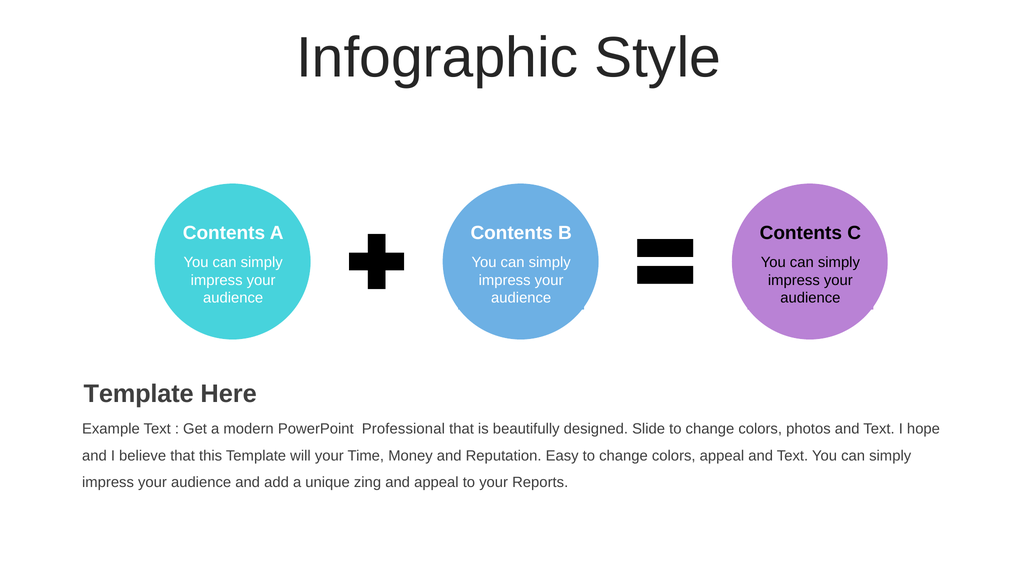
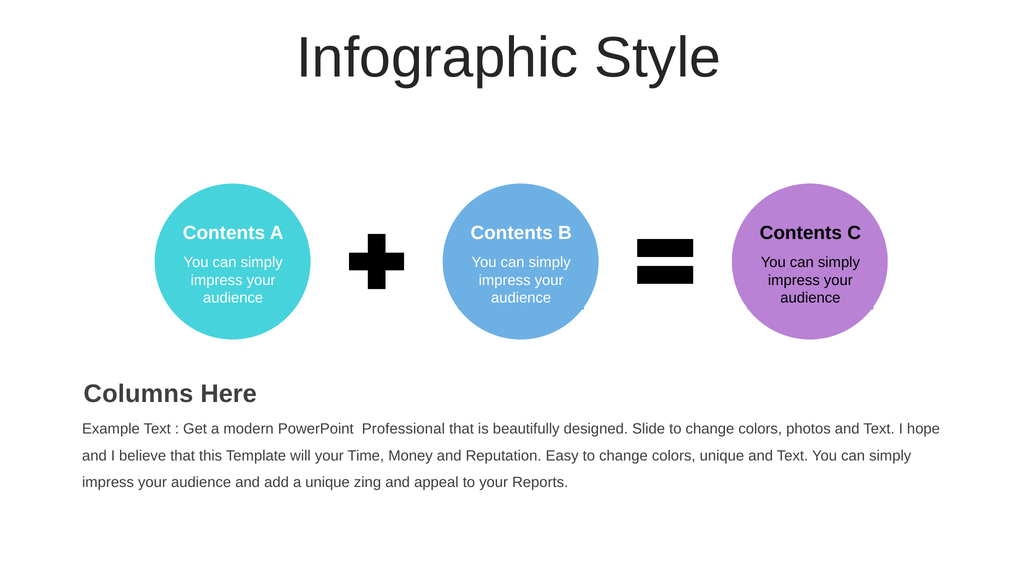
Template at (139, 394): Template -> Columns
colors appeal: appeal -> unique
